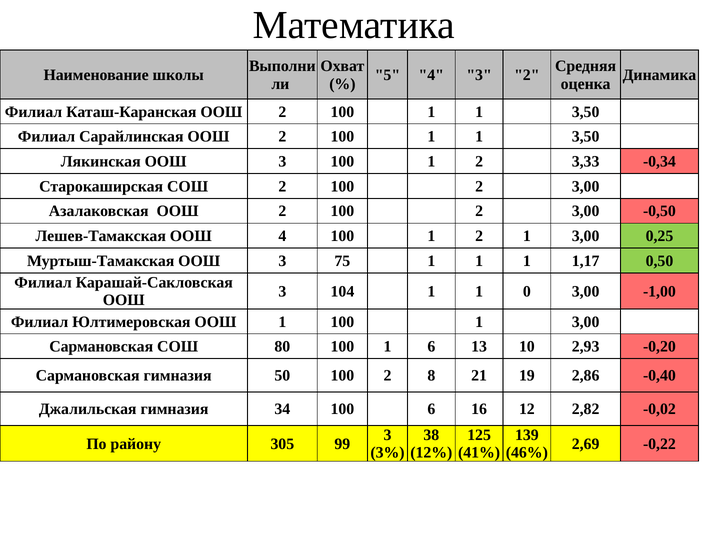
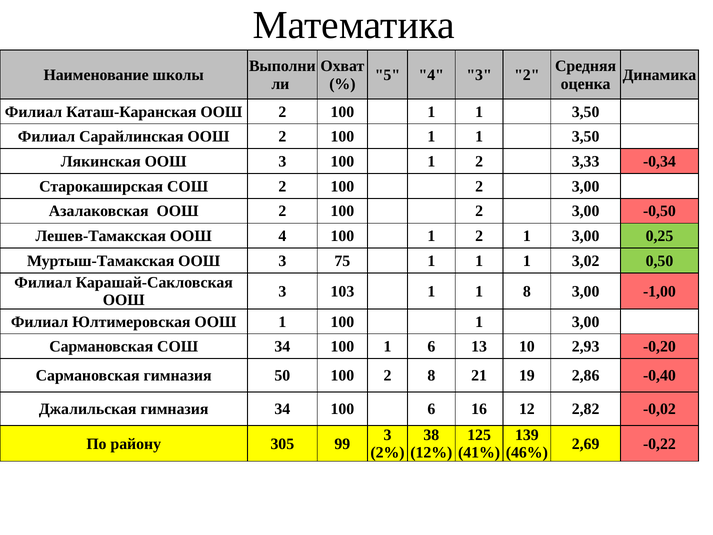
1,17: 1,17 -> 3,02
104: 104 -> 103
1 0: 0 -> 8
СОШ 80: 80 -> 34
3%: 3% -> 2%
